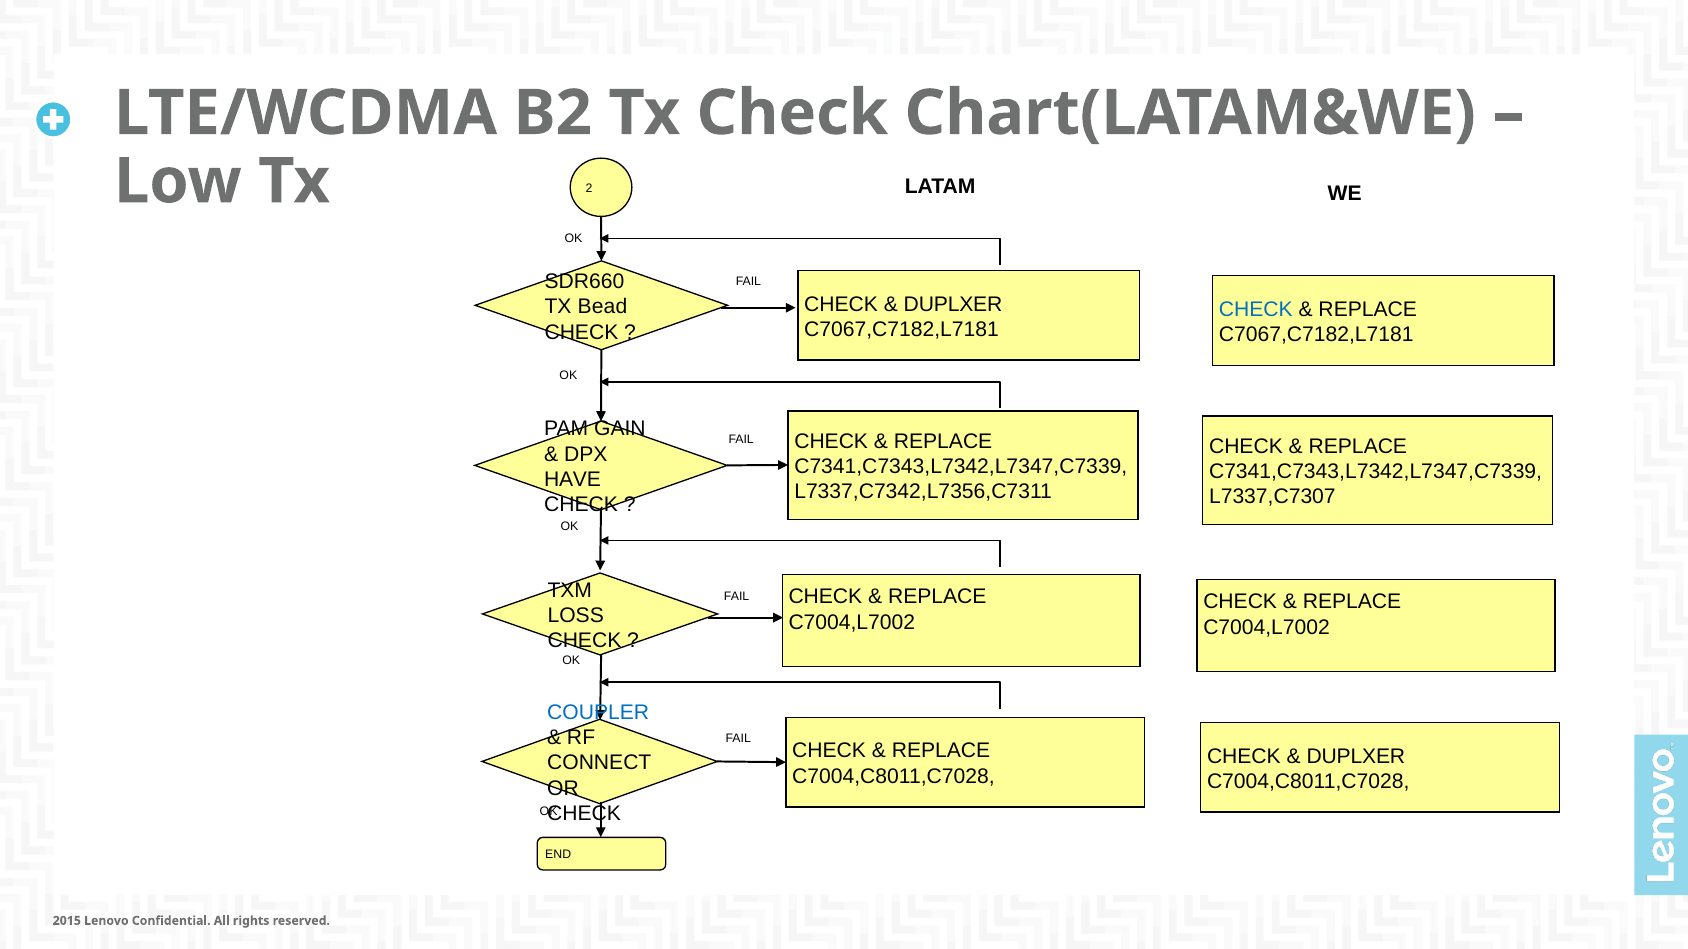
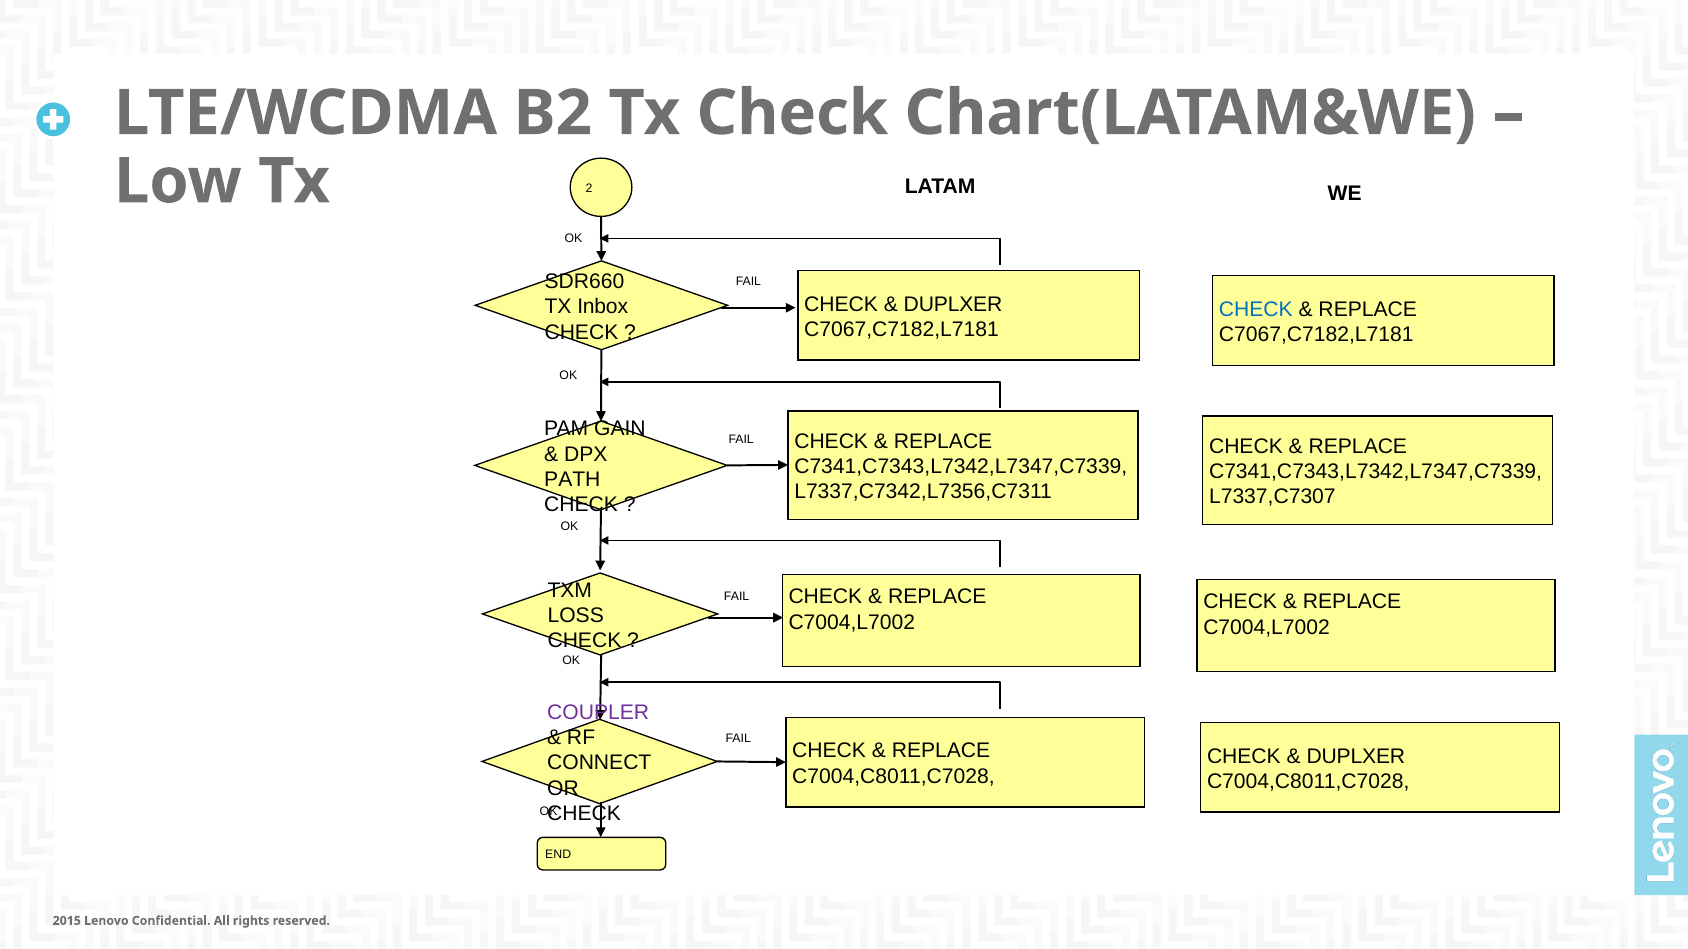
Bead: Bead -> Inbox
HAVE: HAVE -> PATH
COUPLER colour: blue -> purple
